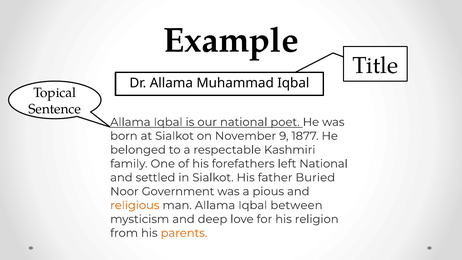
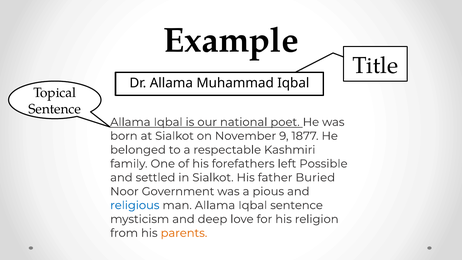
left National: National -> Possible
religious colour: orange -> blue
Iqbal between: between -> sentence
